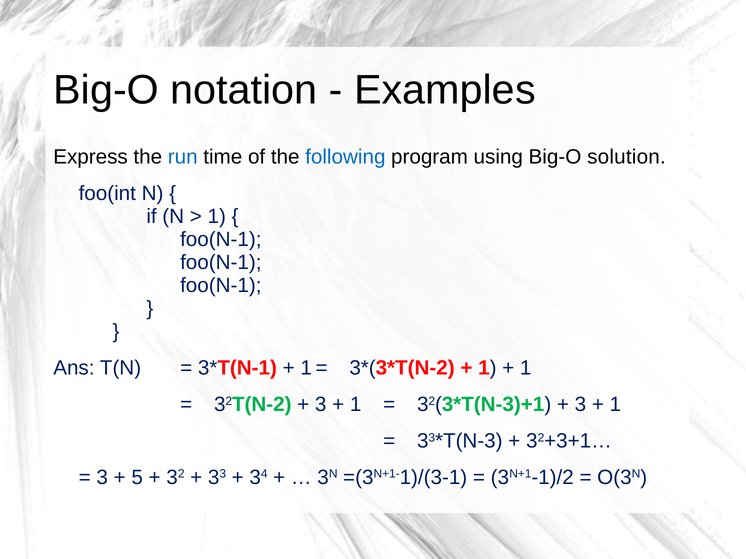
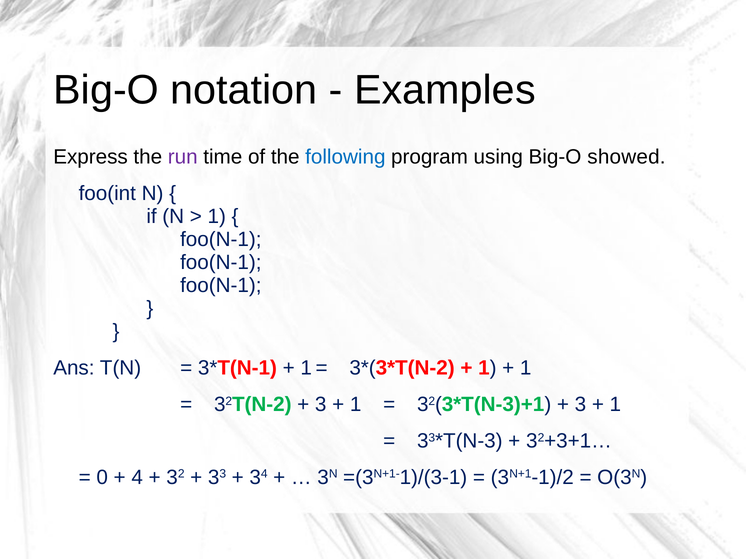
run colour: blue -> purple
solution: solution -> showed
3 at (102, 478): 3 -> 0
5: 5 -> 4
